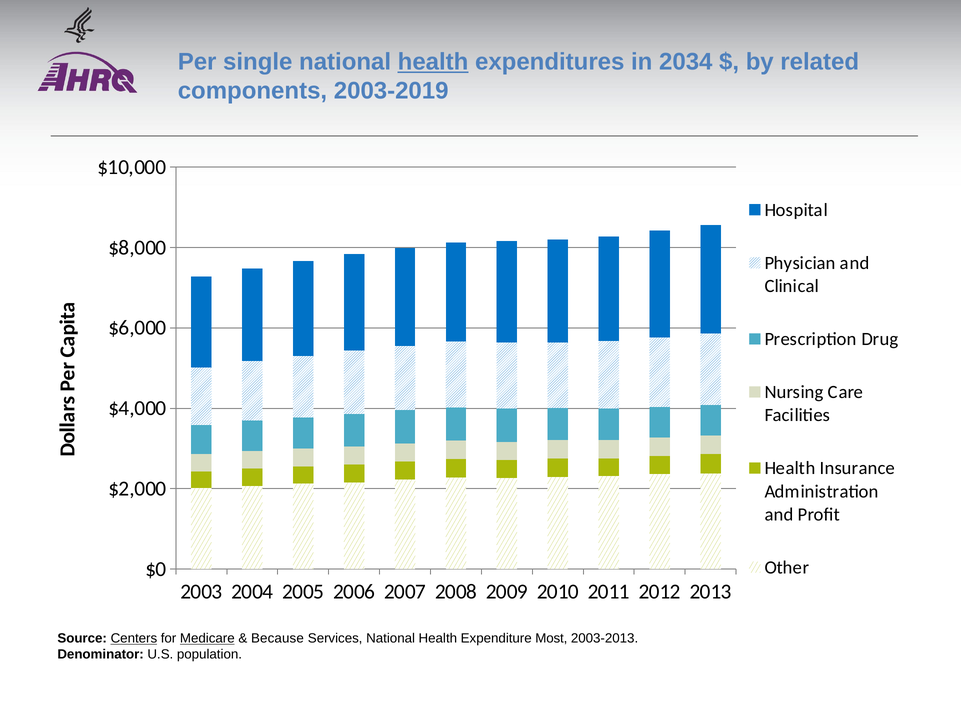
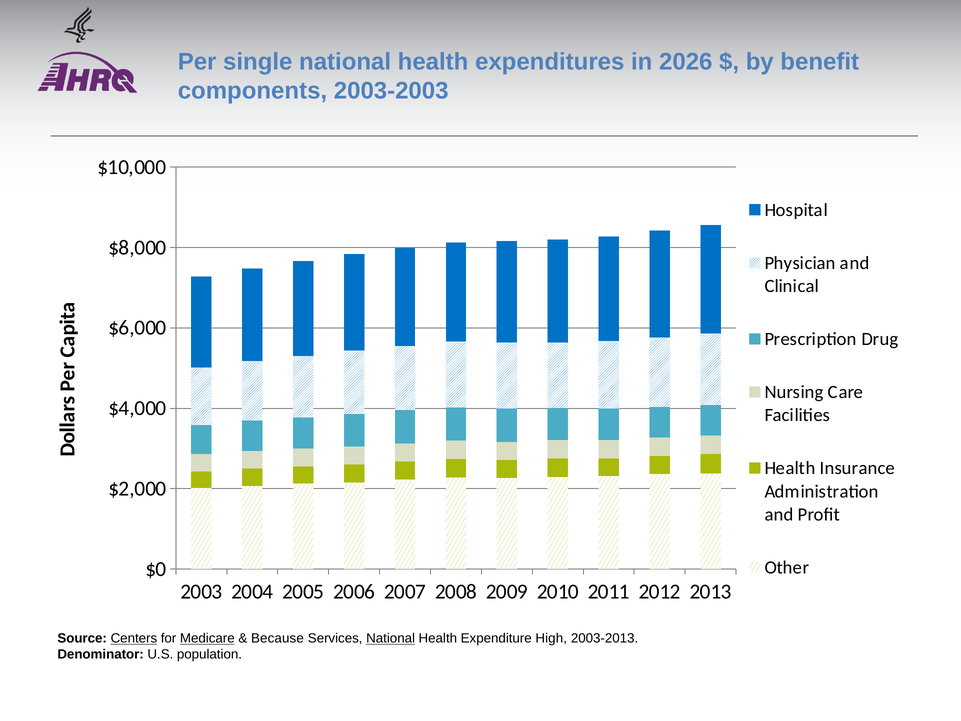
health at (433, 62) underline: present -> none
2034: 2034 -> 2026
related: related -> benefit
2003-2019: 2003-2019 -> 2003-2003
National at (391, 638) underline: none -> present
Most: Most -> High
